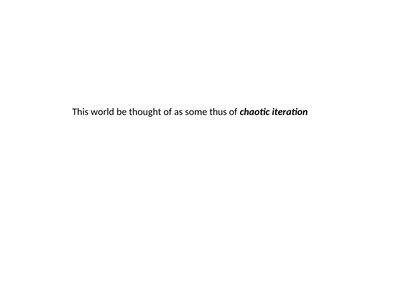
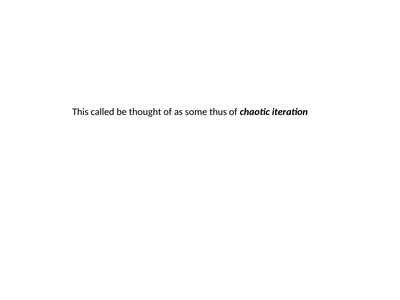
world: world -> called
